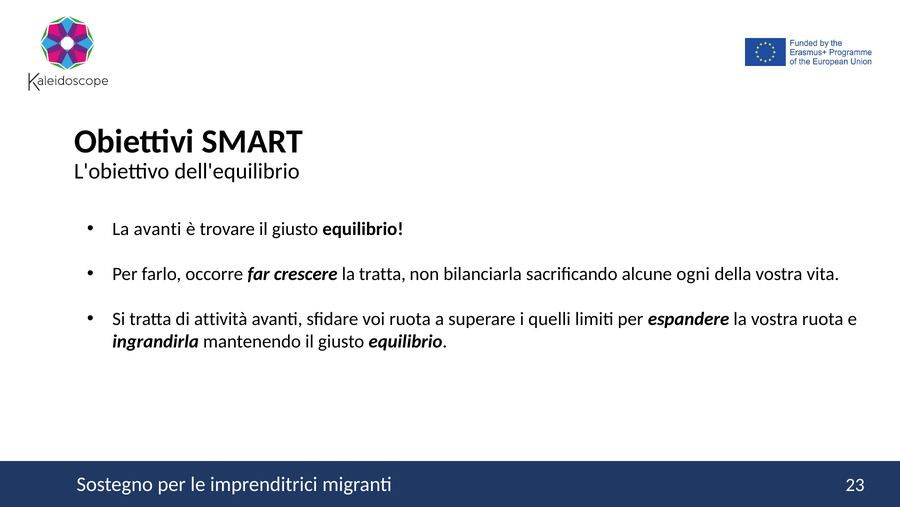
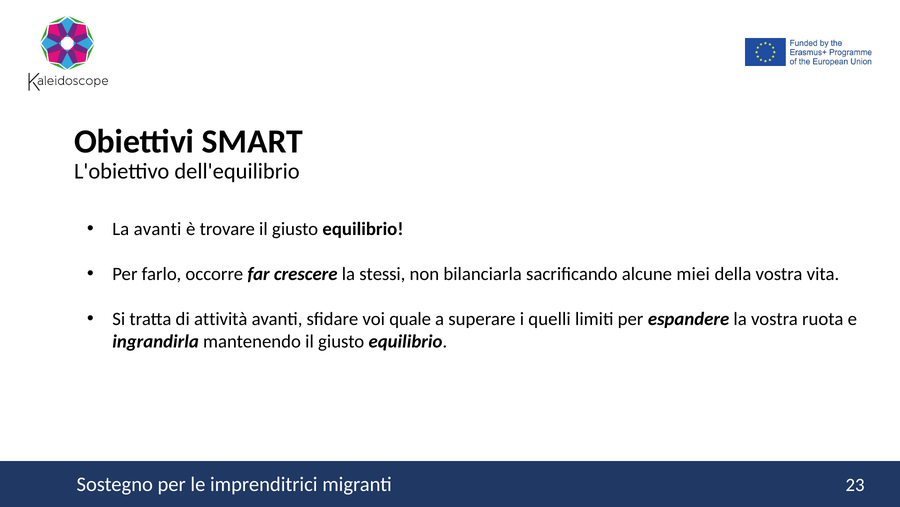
la tratta: tratta -> stessi
ogni: ogni -> miei
voi ruota: ruota -> quale
